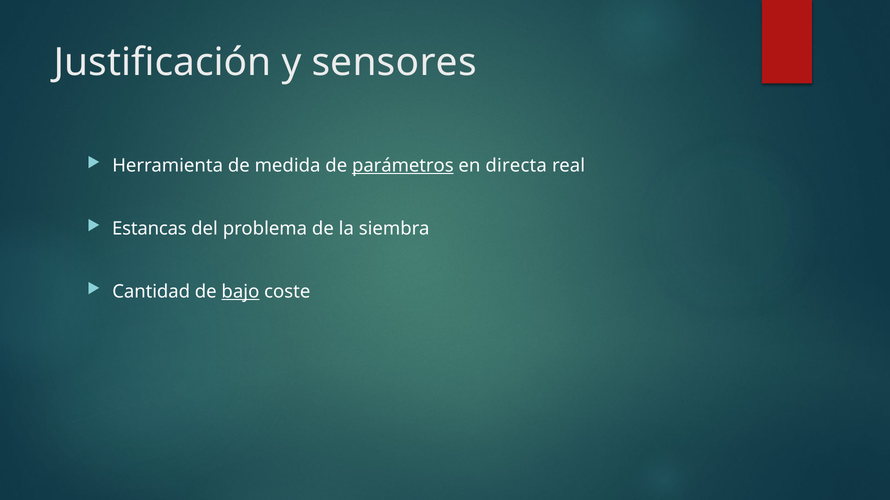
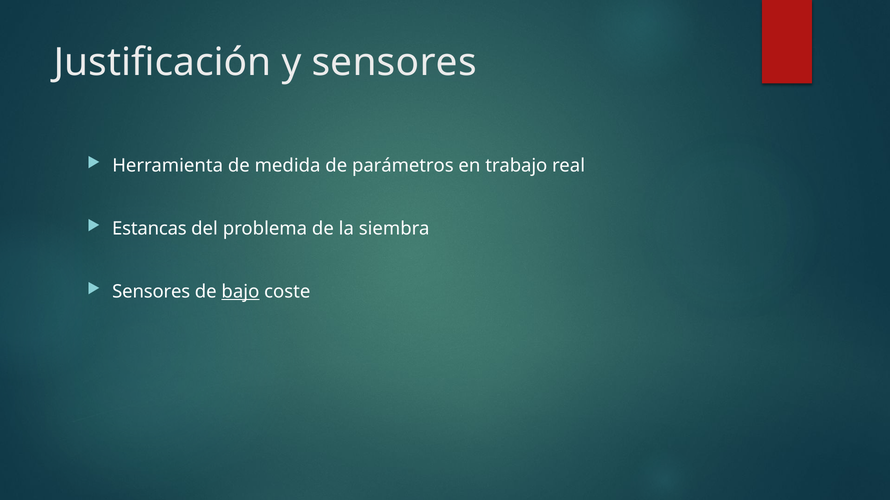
parámetros underline: present -> none
directa: directa -> trabajo
Cantidad at (151, 292): Cantidad -> Sensores
